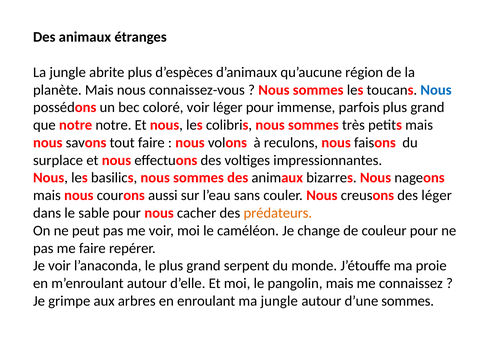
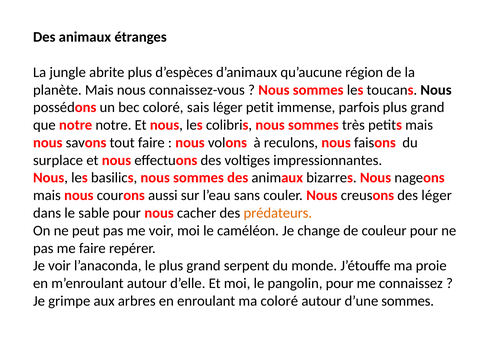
Nous at (436, 90) colour: blue -> black
coloré voir: voir -> sais
léger pour: pour -> petit
pangolin mais: mais -> pour
ma jungle: jungle -> coloré
